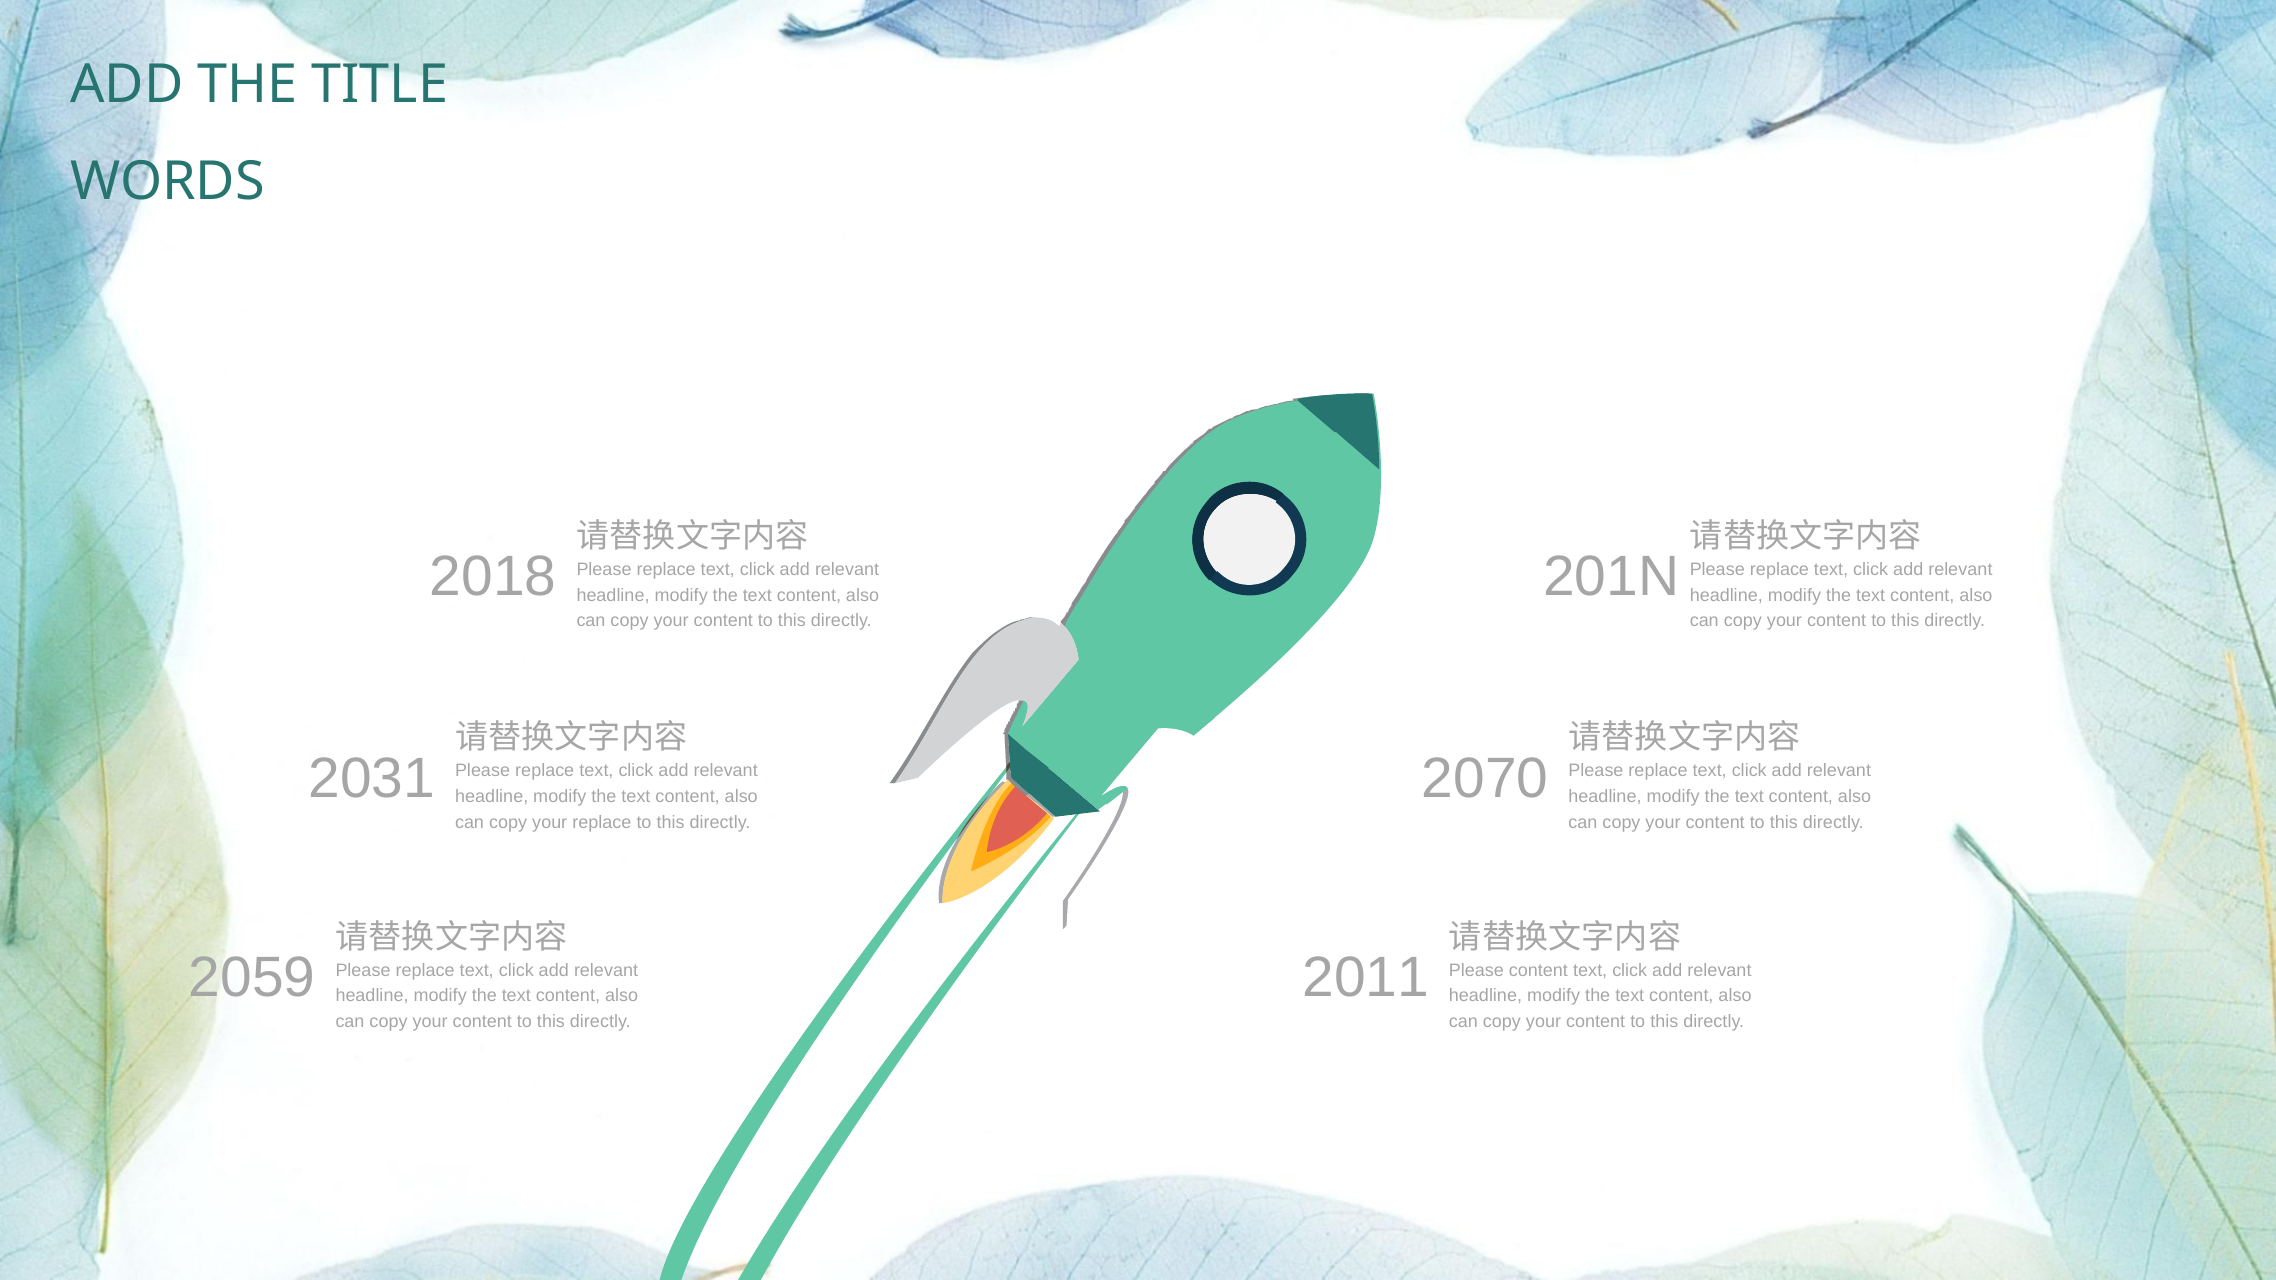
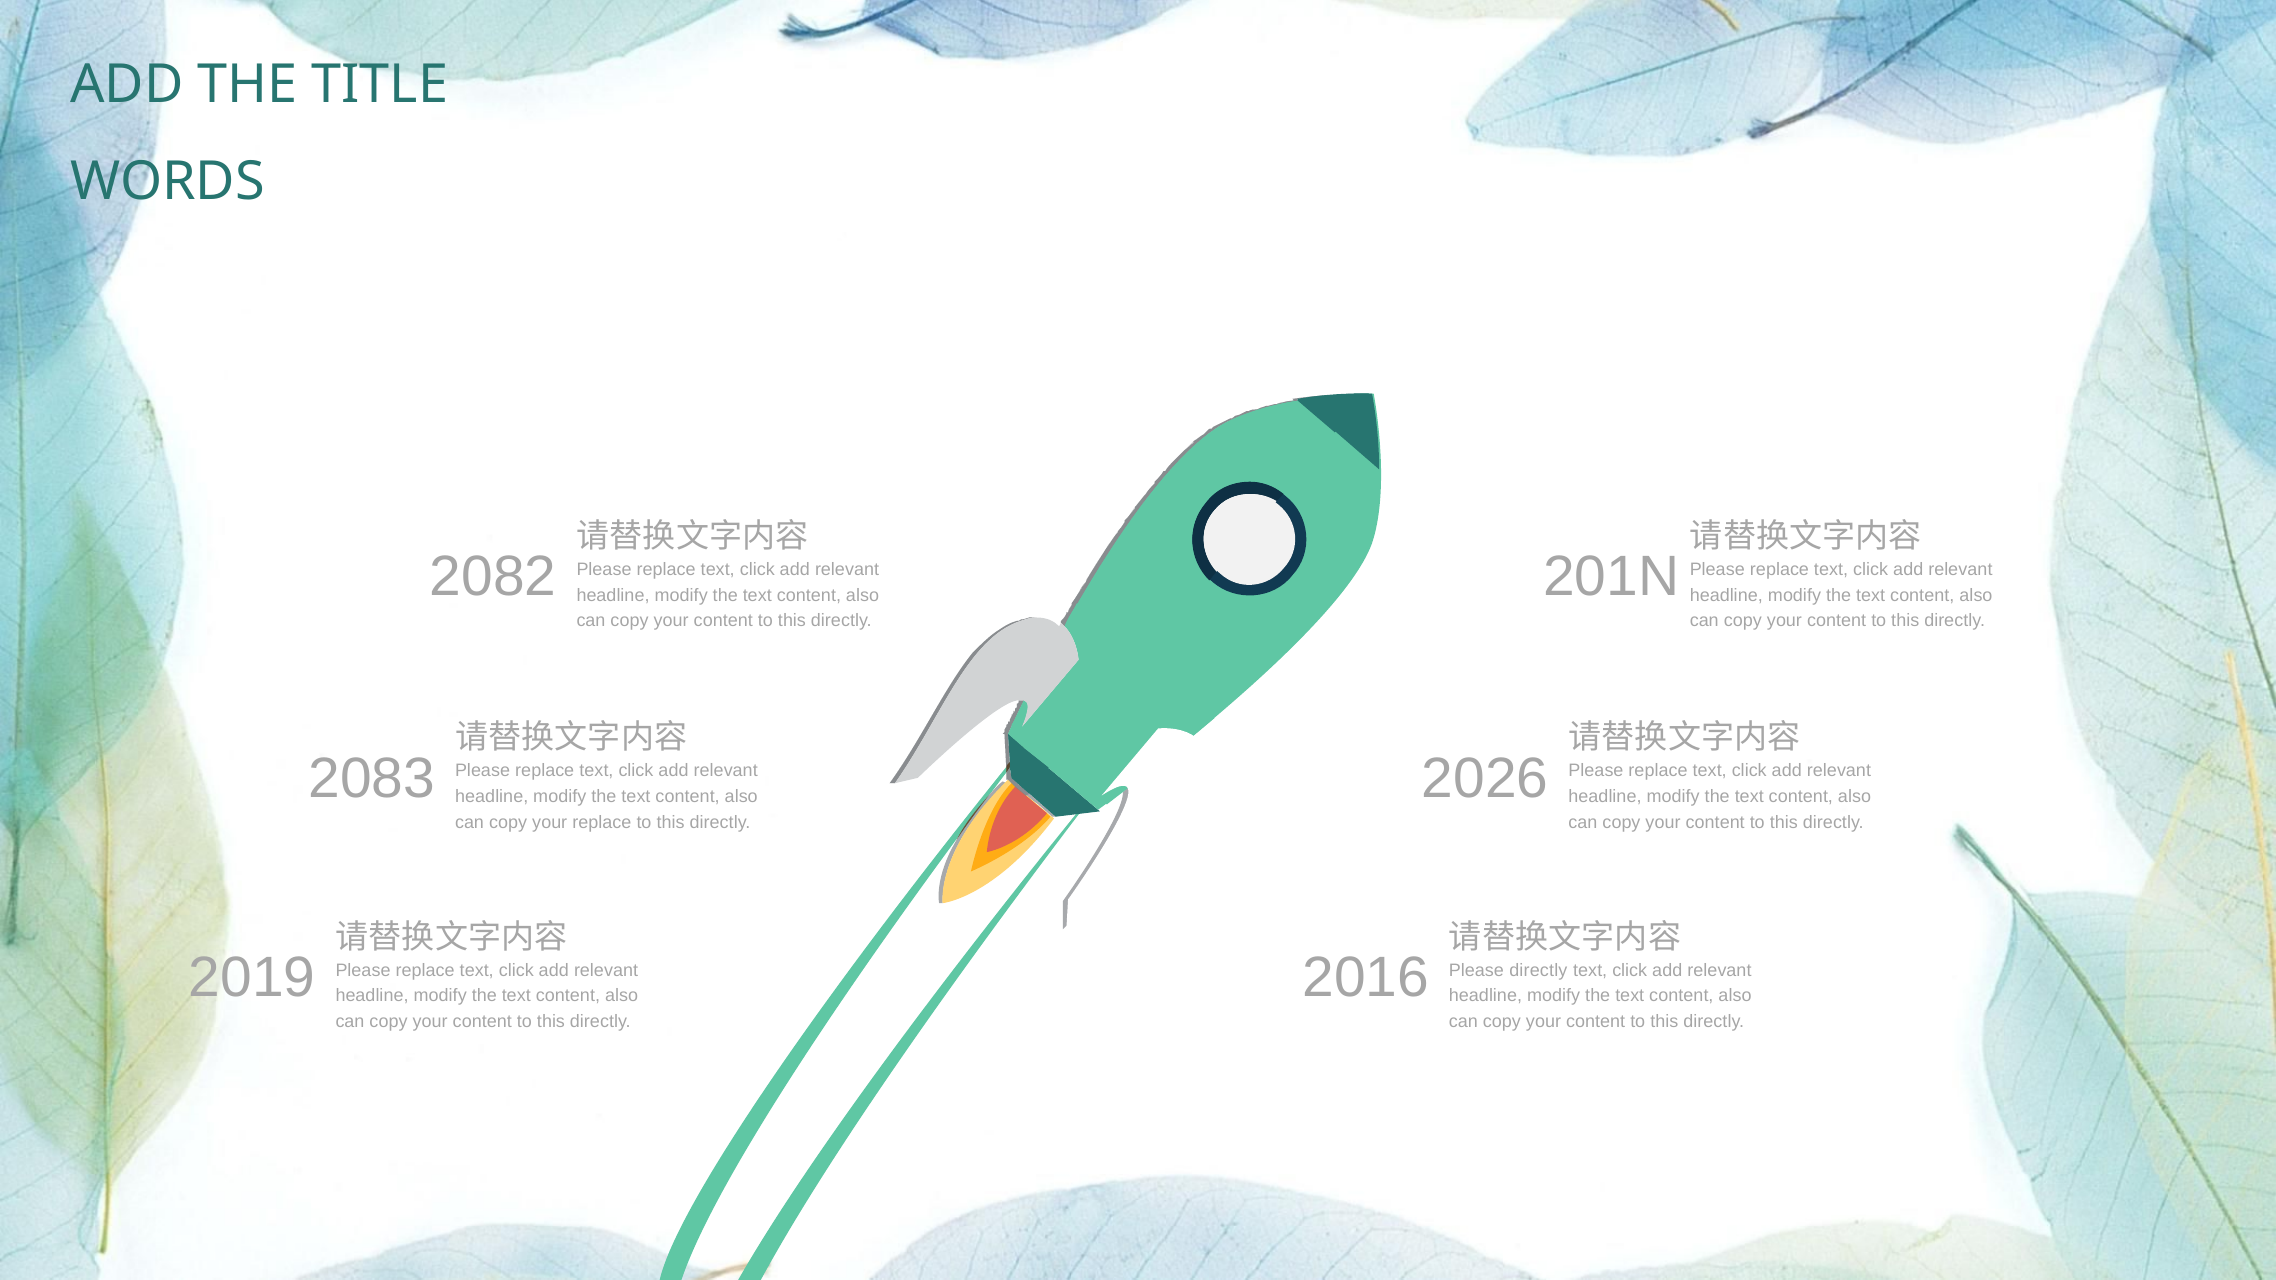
2018: 2018 -> 2082
2031: 2031 -> 2083
2070: 2070 -> 2026
2059: 2059 -> 2019
2011: 2011 -> 2016
Please content: content -> directly
